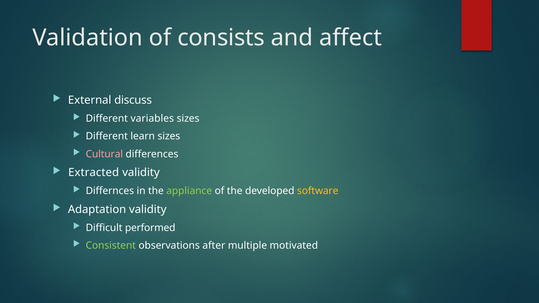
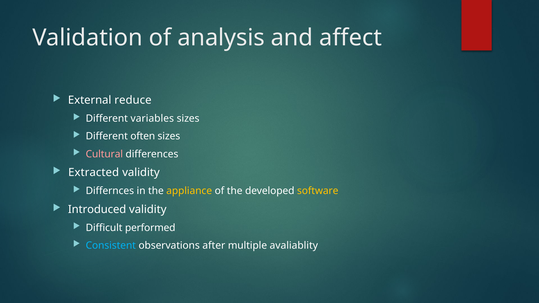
consists: consists -> analysis
discuss: discuss -> reduce
learn: learn -> often
appliance colour: light green -> yellow
Adaptation: Adaptation -> Introduced
Consistent colour: light green -> light blue
motivated: motivated -> avaliablity
